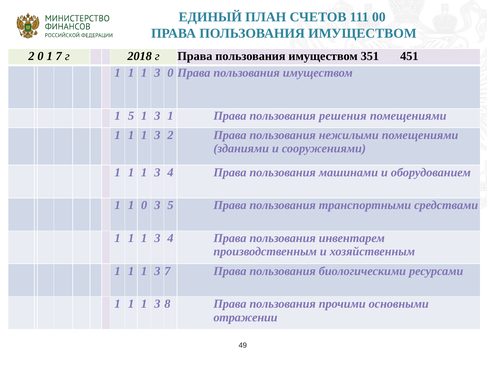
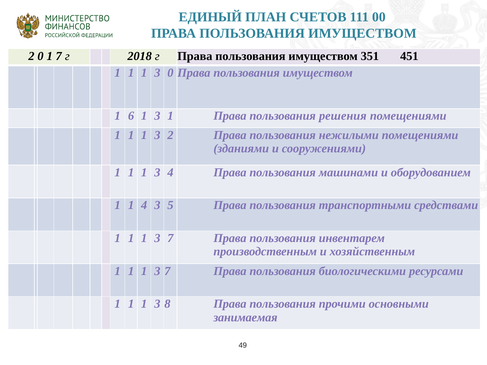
1 5: 5 -> 6
1 0: 0 -> 4
4 at (170, 238): 4 -> 7
отражении: отражении -> занимаемая
